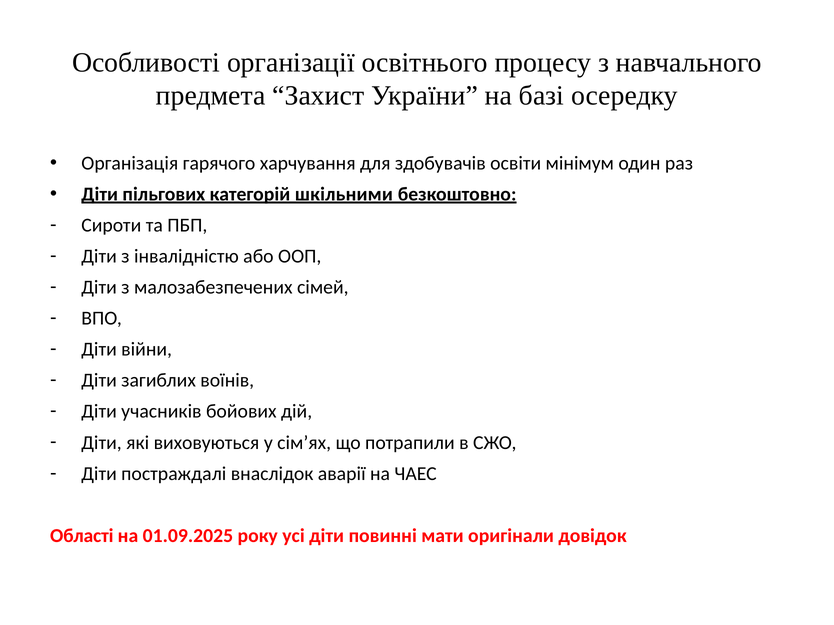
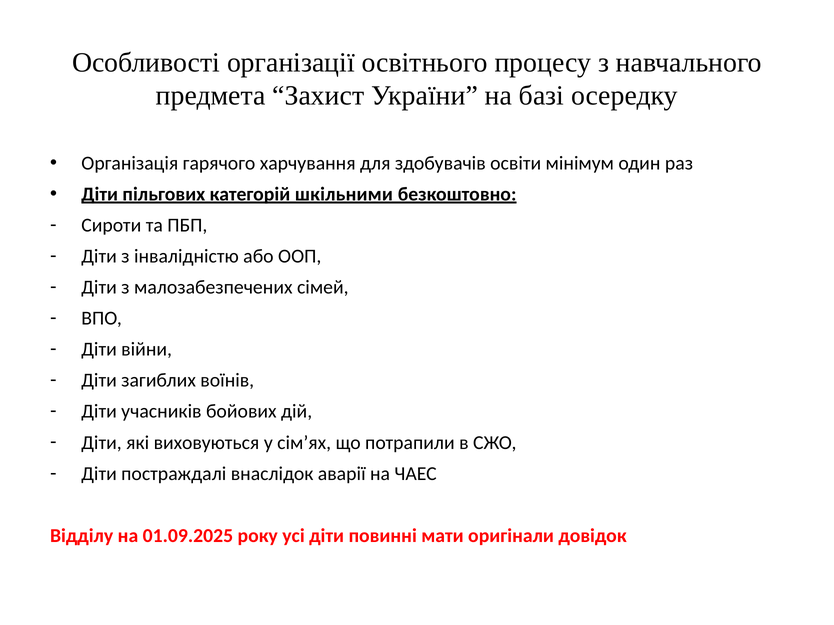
Області: Області -> Відділу
